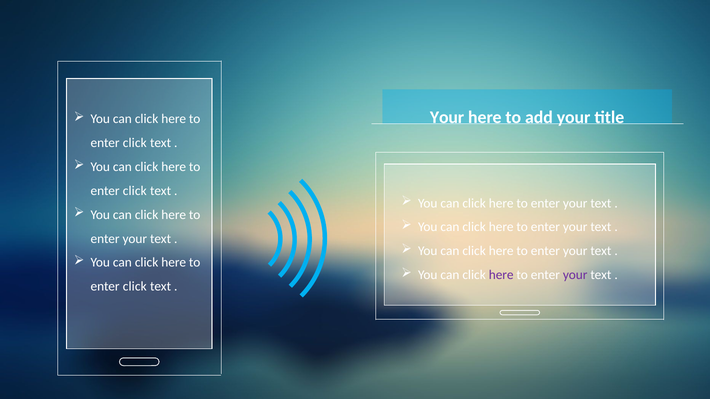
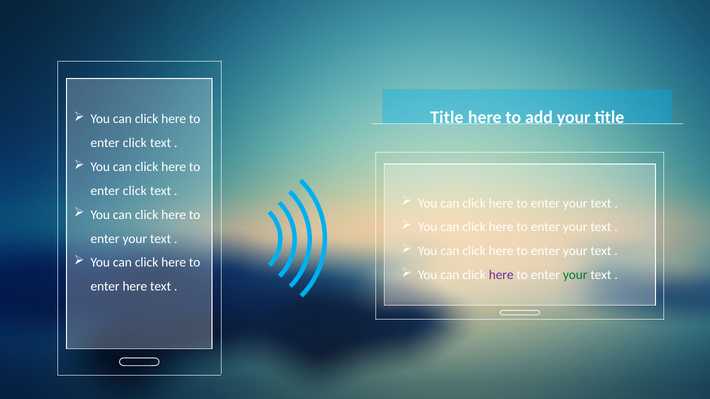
Your at (447, 117): Your -> Title
your at (575, 275) colour: purple -> green
click at (135, 287): click -> here
